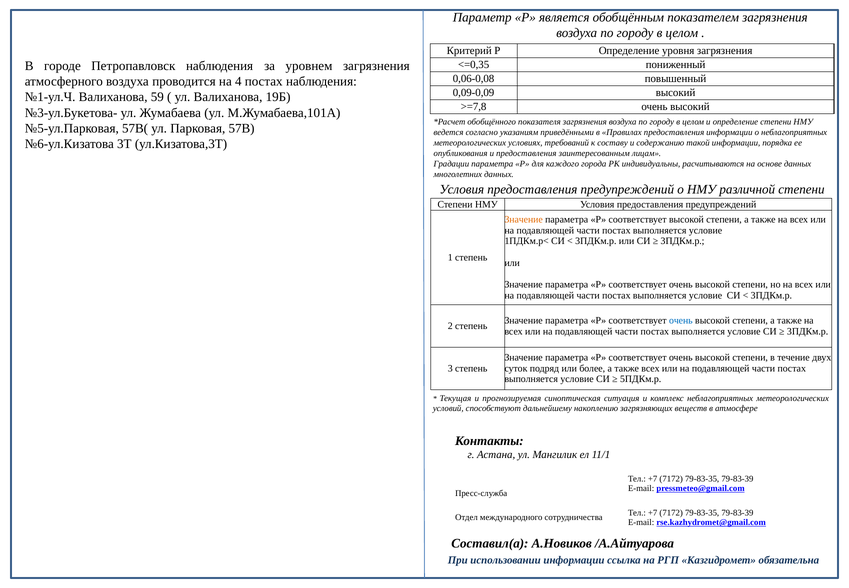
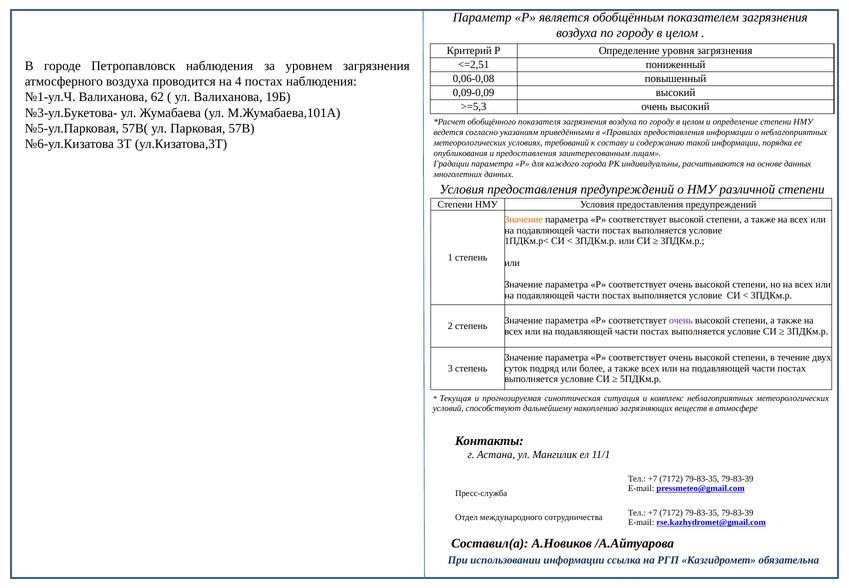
<=0,35: <=0,35 -> <=2,51
59: 59 -> 62
>=7,8: >=7,8 -> >=5,3
очень at (681, 320) colour: blue -> purple
